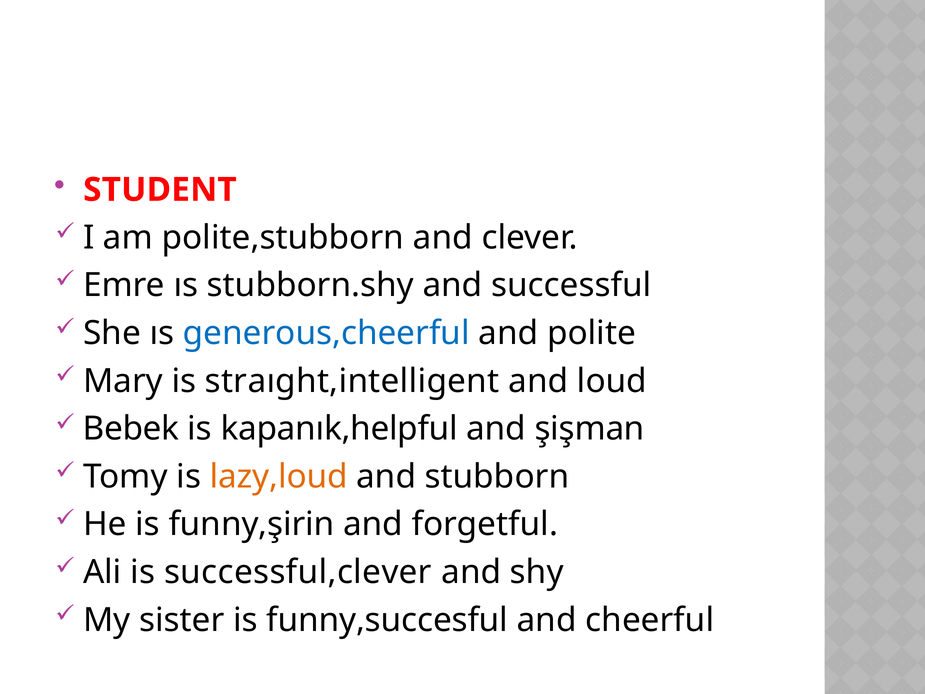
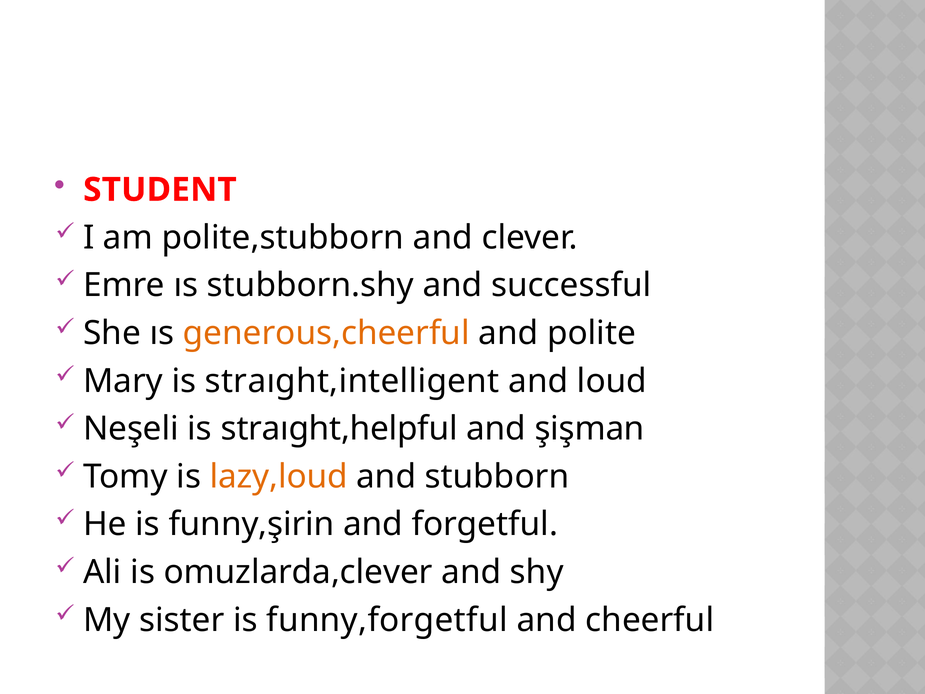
generous,cheerful colour: blue -> orange
Bebek: Bebek -> Neşeli
kapanık,helpful: kapanık,helpful -> straıght,helpful
successful,clever: successful,clever -> omuzlarda,clever
funny,succesful: funny,succesful -> funny,forgetful
